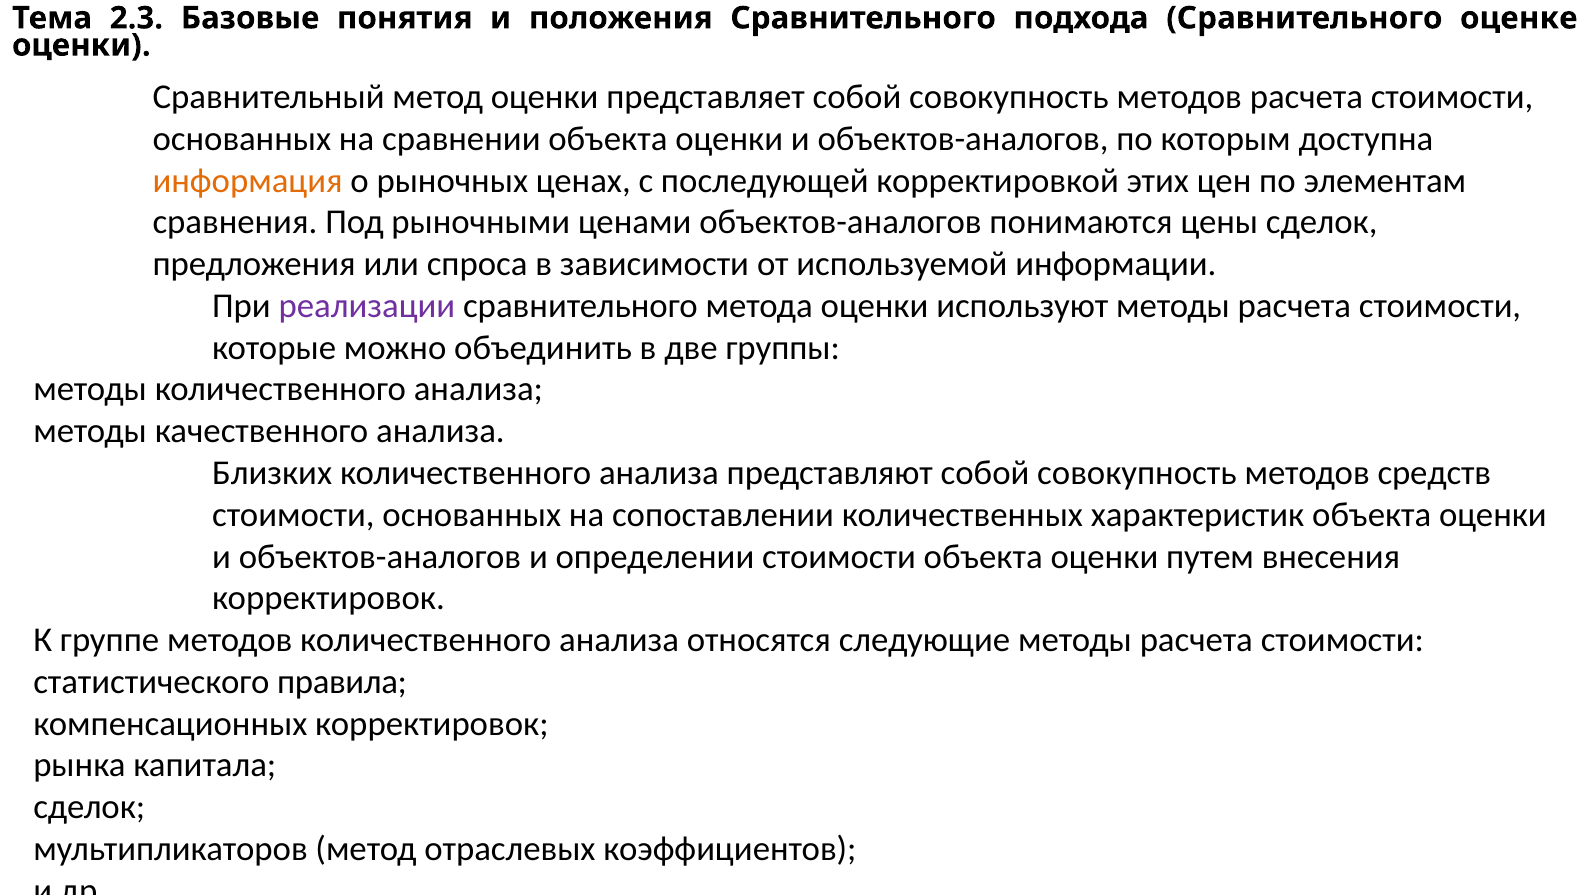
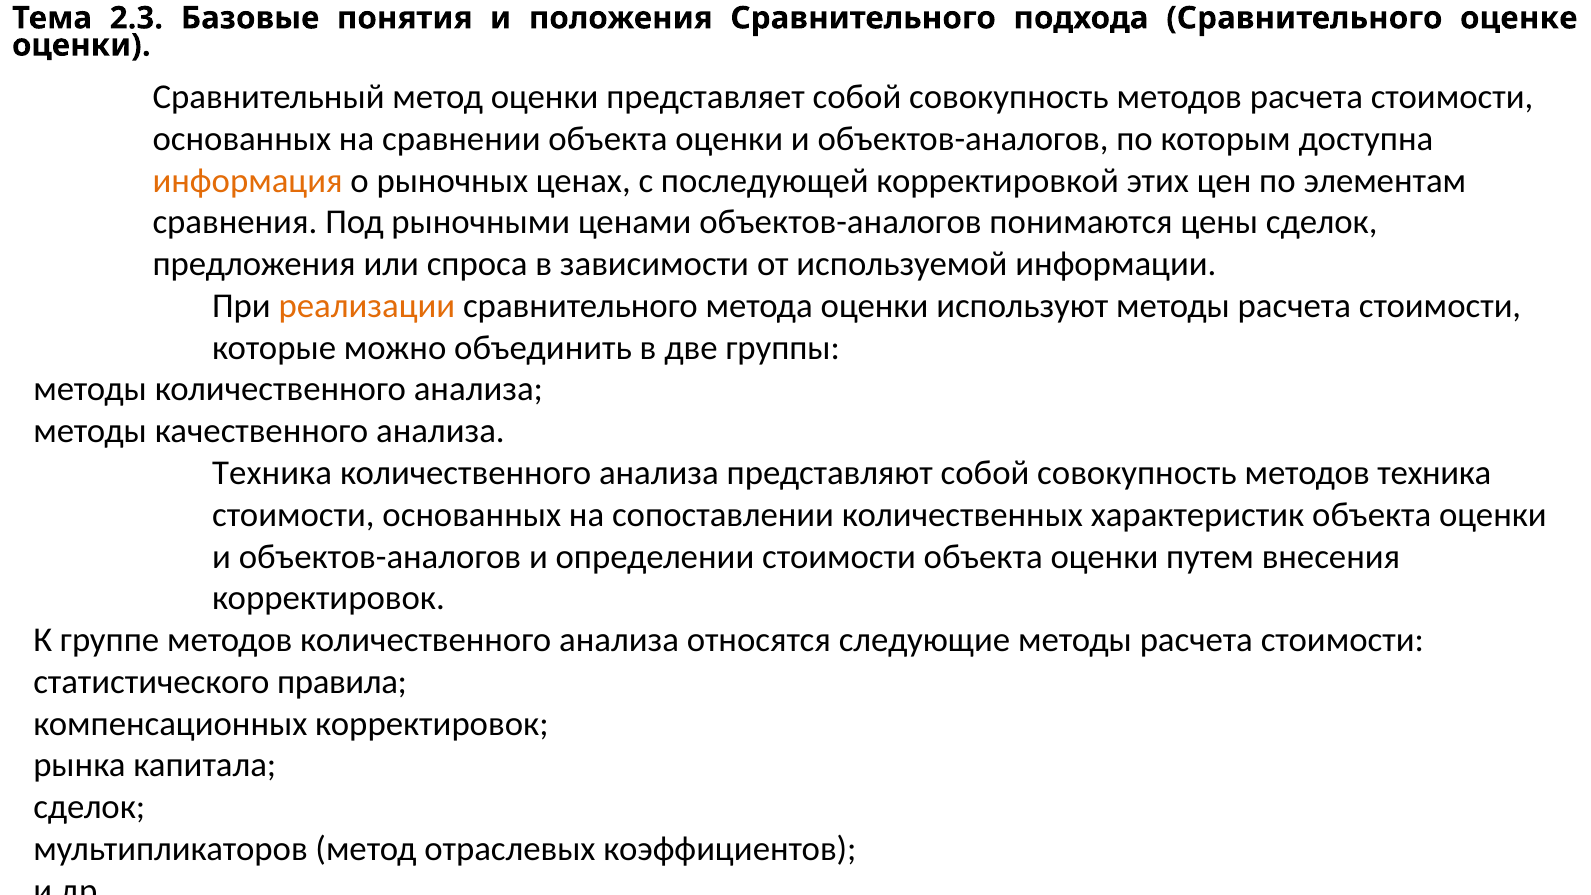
реализации colour: purple -> orange
Близких at (272, 473): Близких -> Техника
методов средств: средств -> техника
